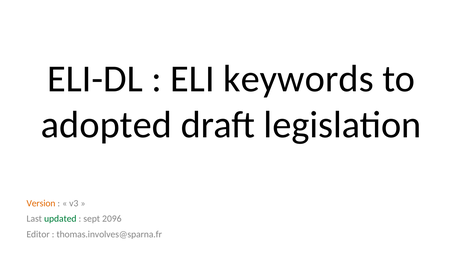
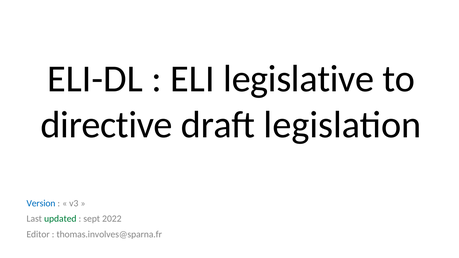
keywords: keywords -> legislative
adopted: adopted -> directive
Version colour: orange -> blue
2096: 2096 -> 2022
